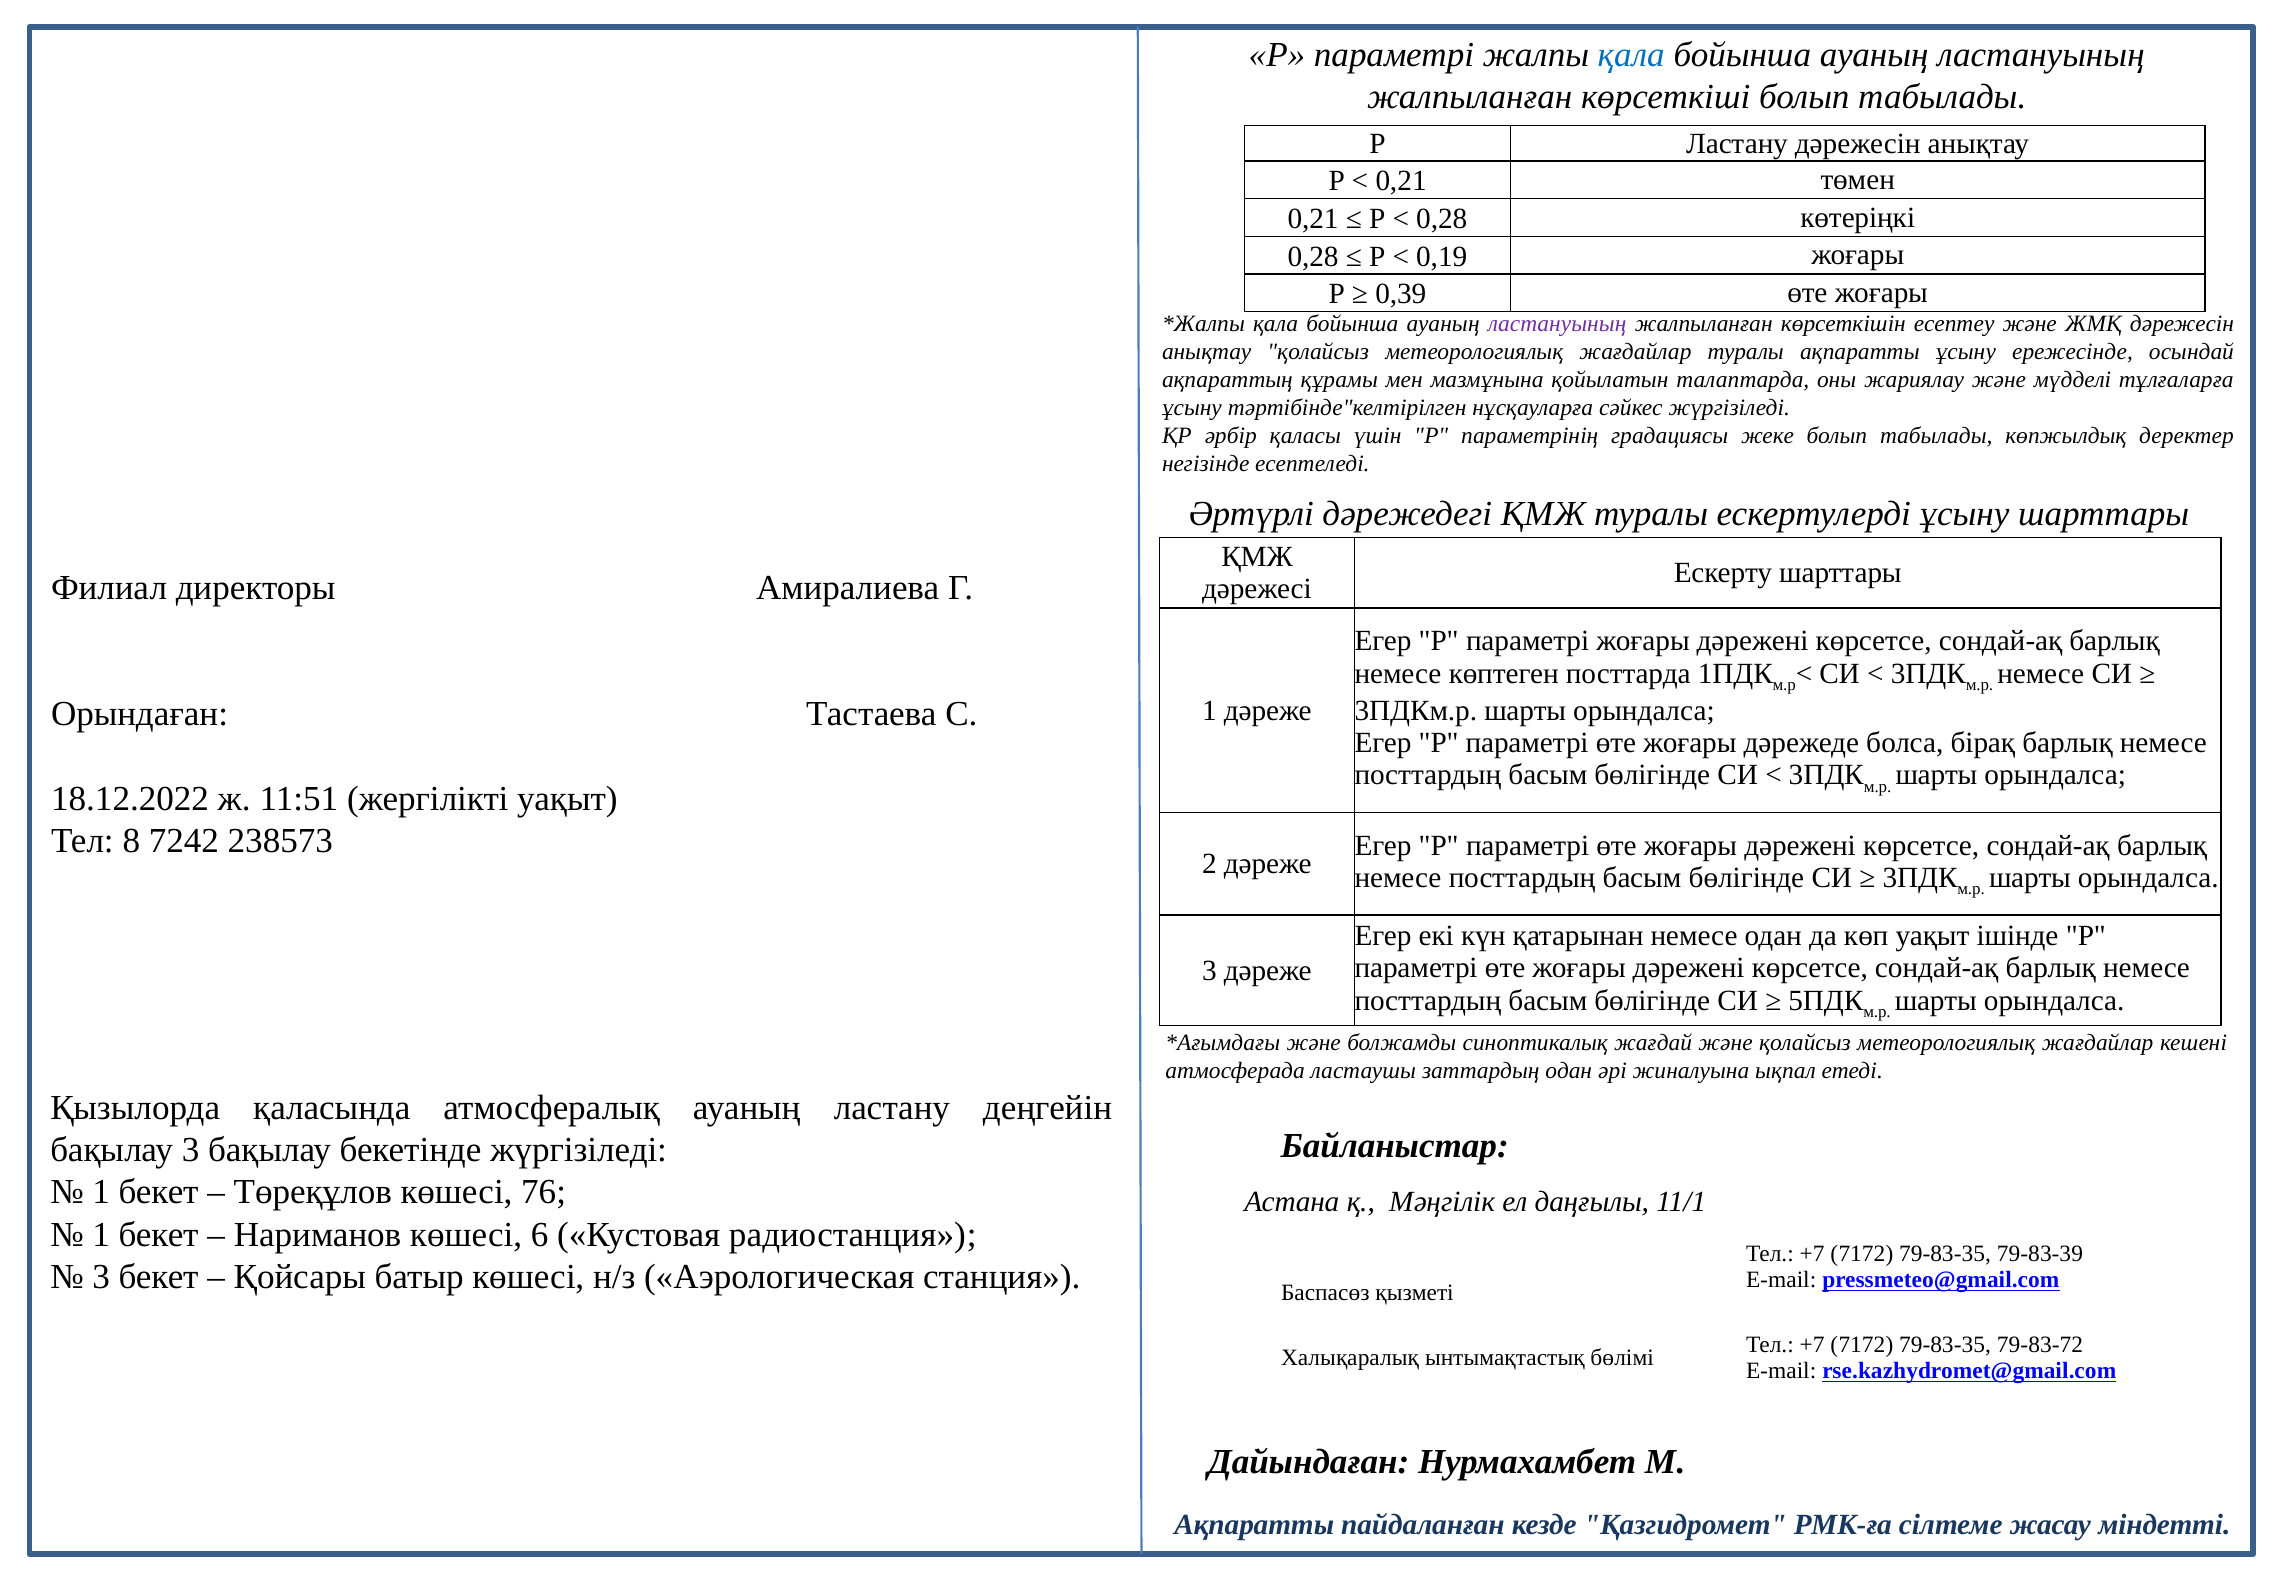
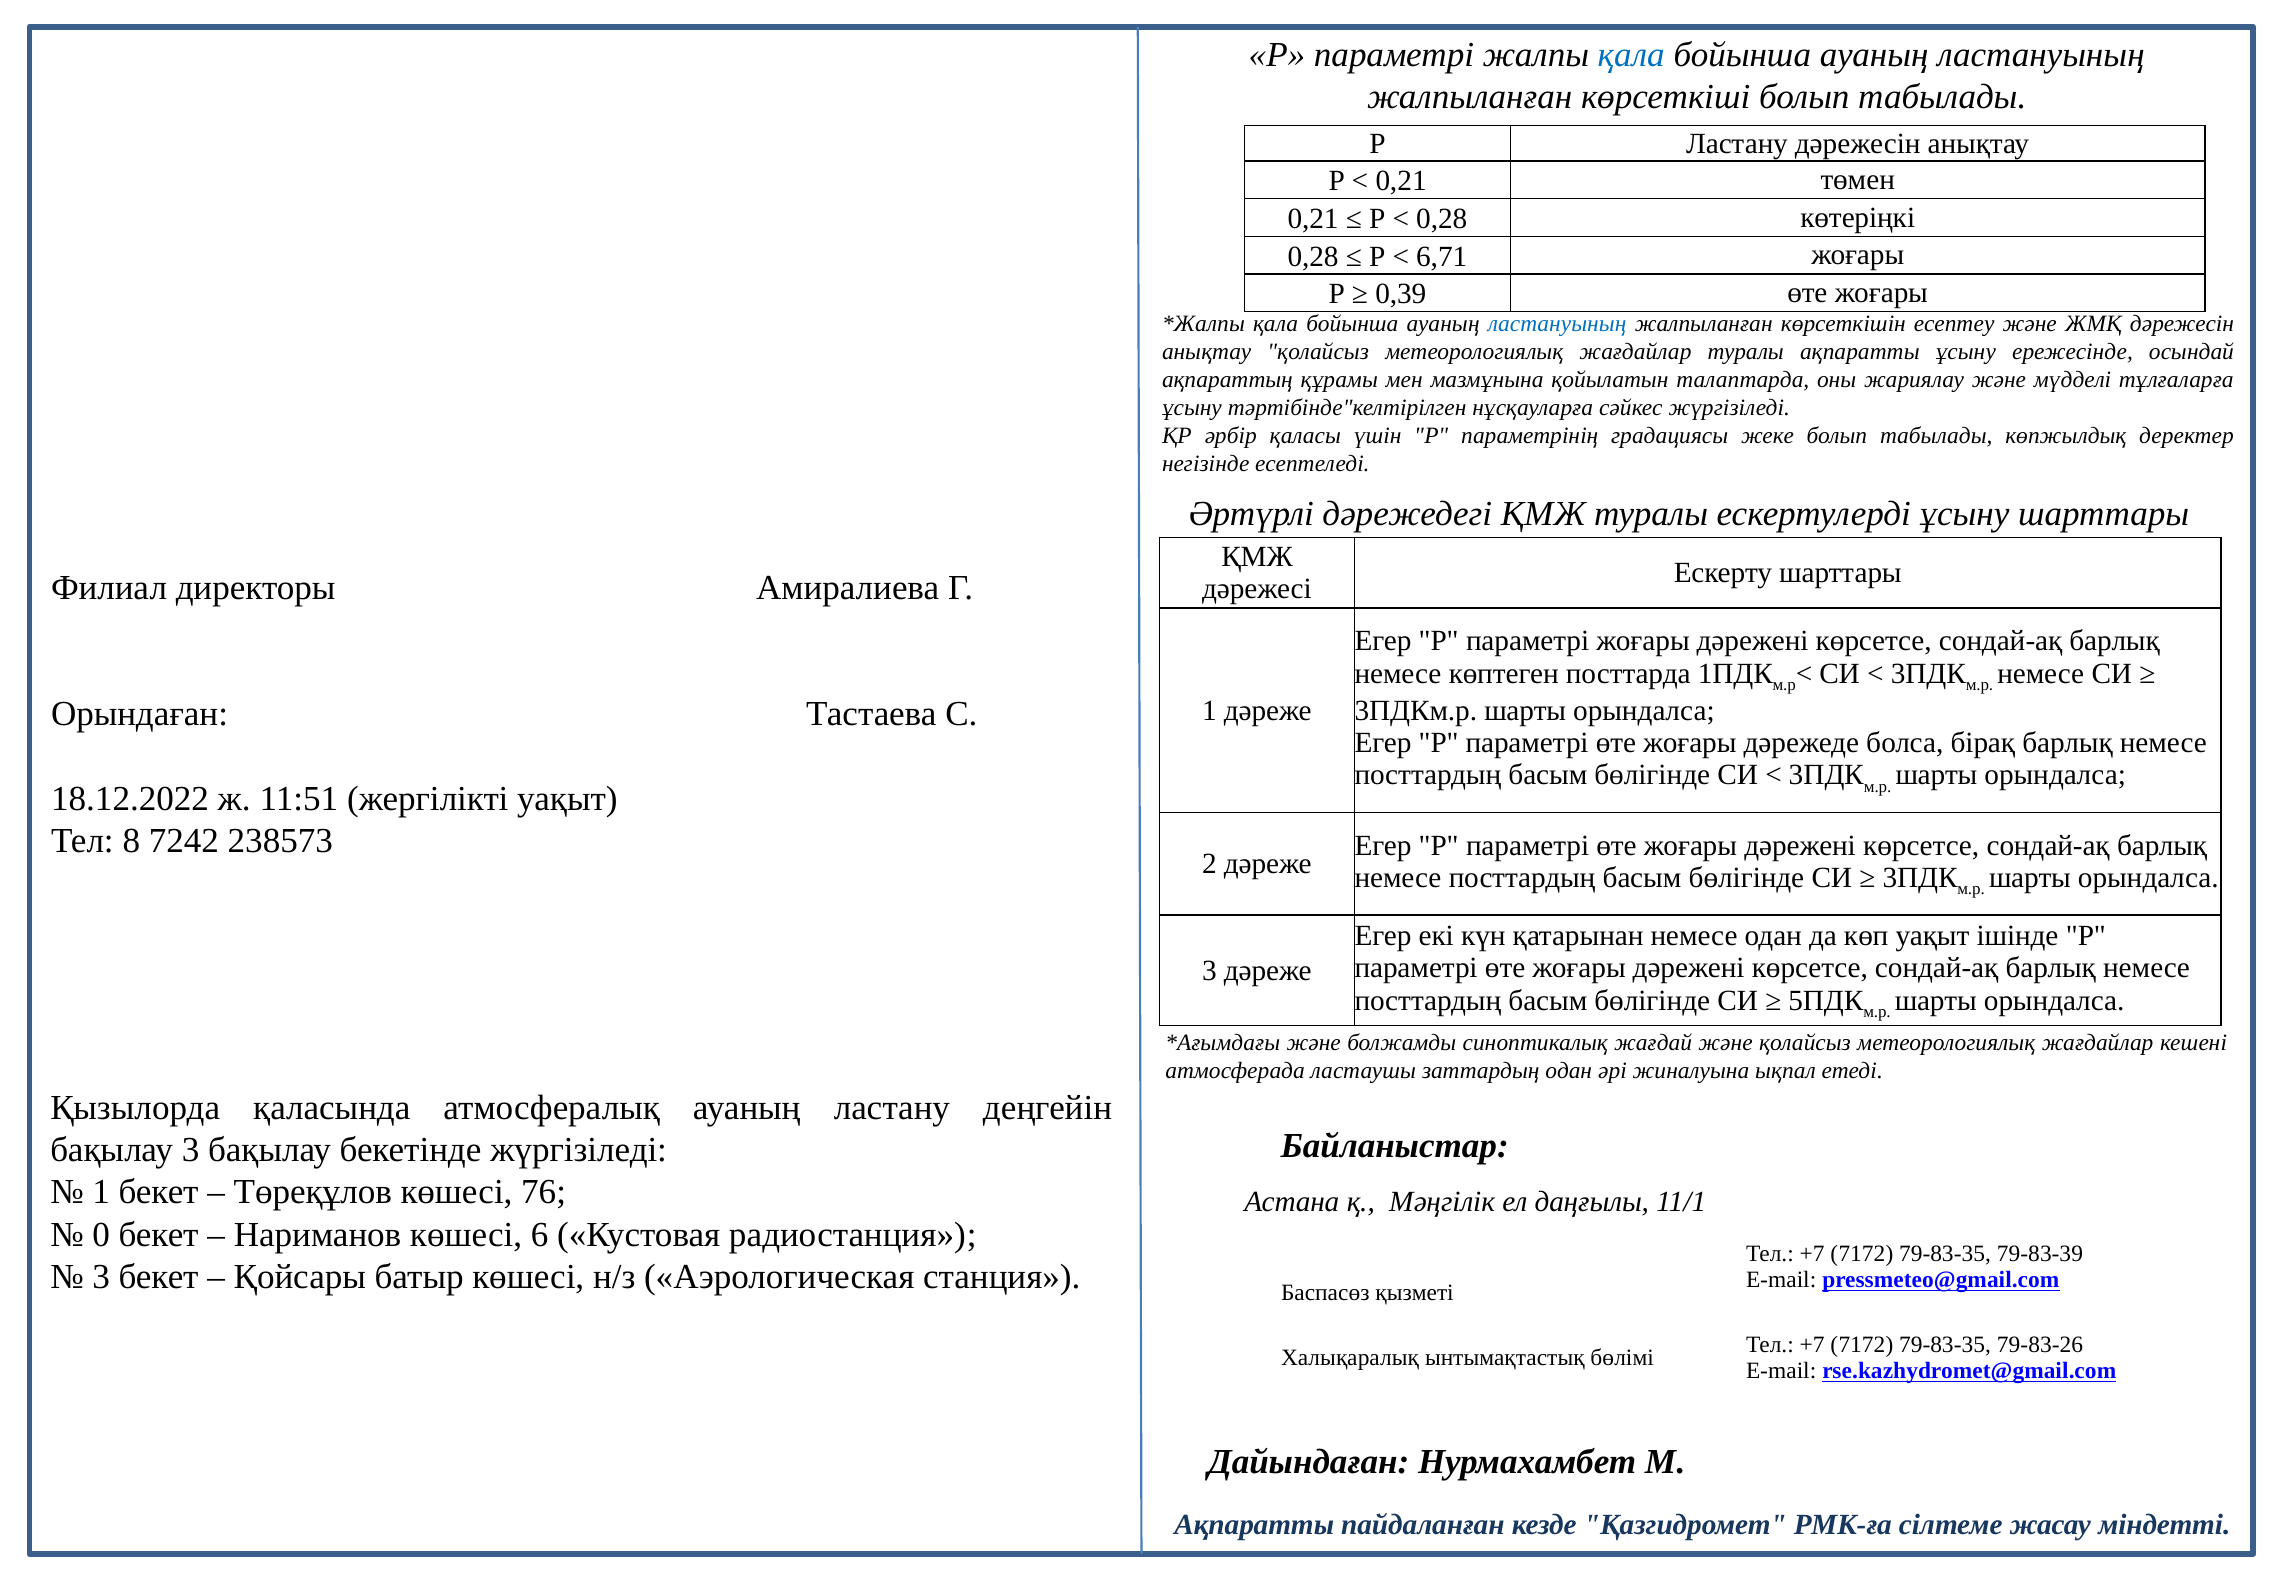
0,19: 0,19 -> 6,71
ластануының at (1557, 324) colour: purple -> blue
1 at (101, 1234): 1 -> 0
79-83-72: 79-83-72 -> 79-83-26
